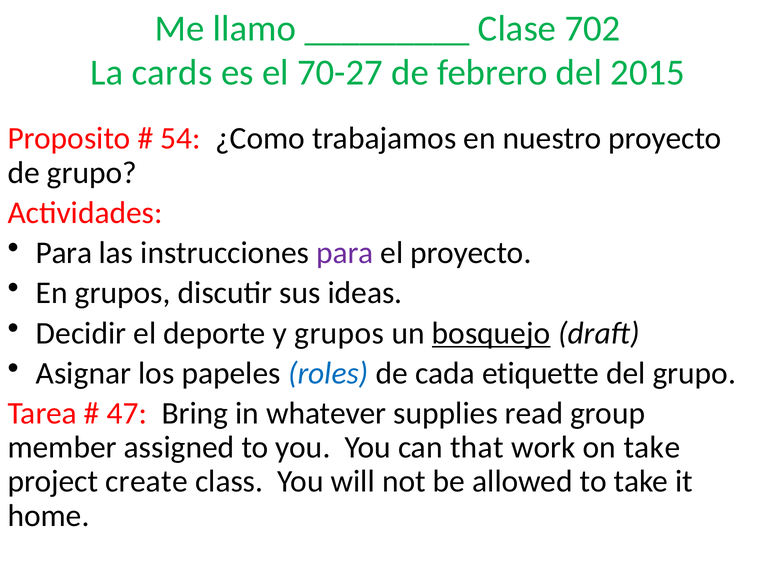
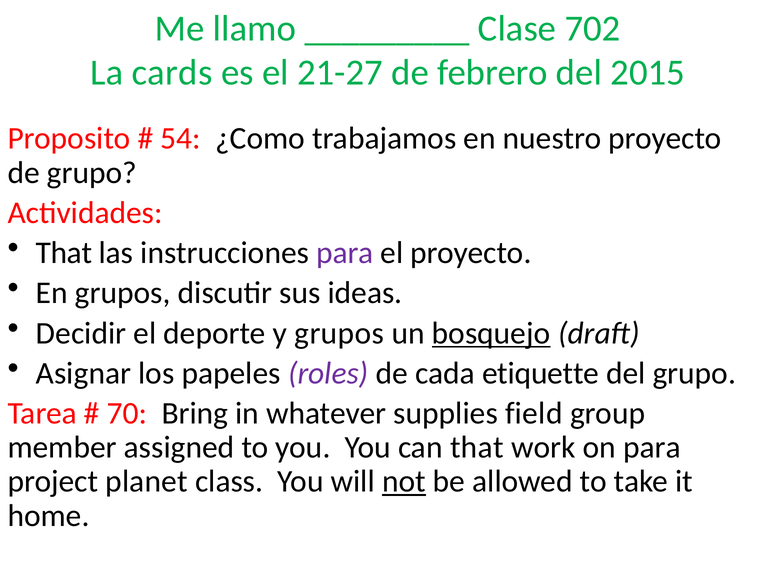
70-27: 70-27 -> 21-27
Para at (64, 253): Para -> That
roles colour: blue -> purple
47: 47 -> 70
read: read -> field
on take: take -> para
create: create -> planet
not underline: none -> present
